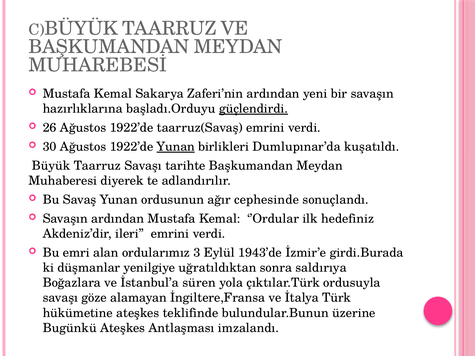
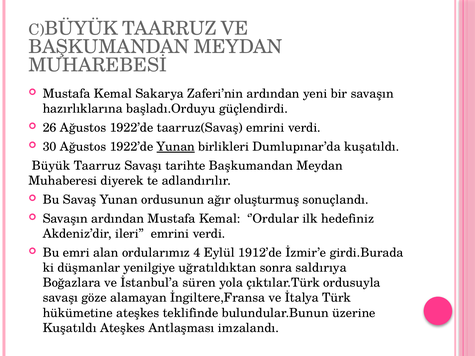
güçlendirdi underline: present -> none
cephesinde: cephesinde -> oluşturmuş
3: 3 -> 4
1943’de: 1943’de -> 1912’de
Bugünkü at (70, 328): Bugünkü -> Kuşatıldı
